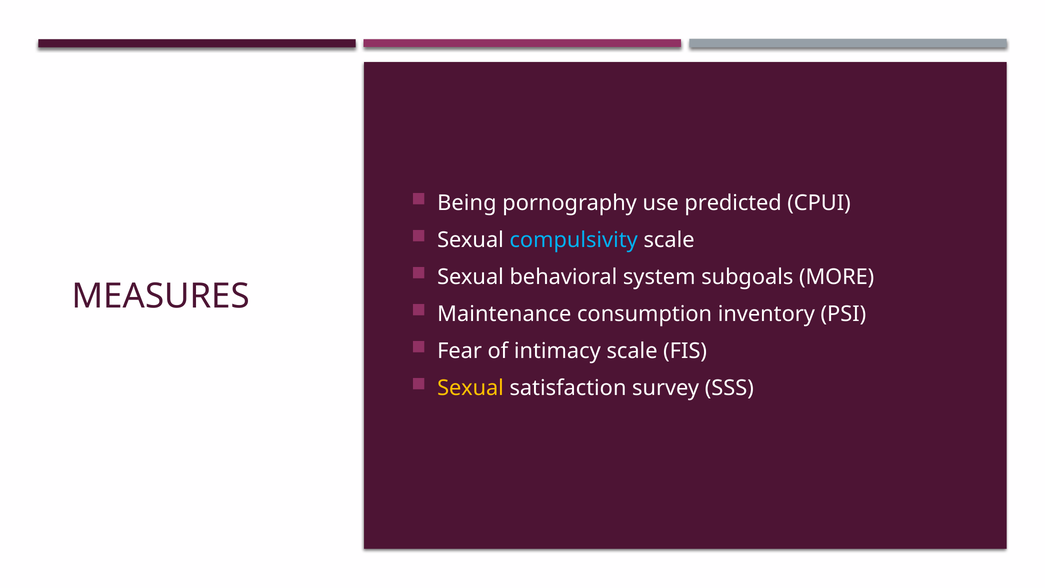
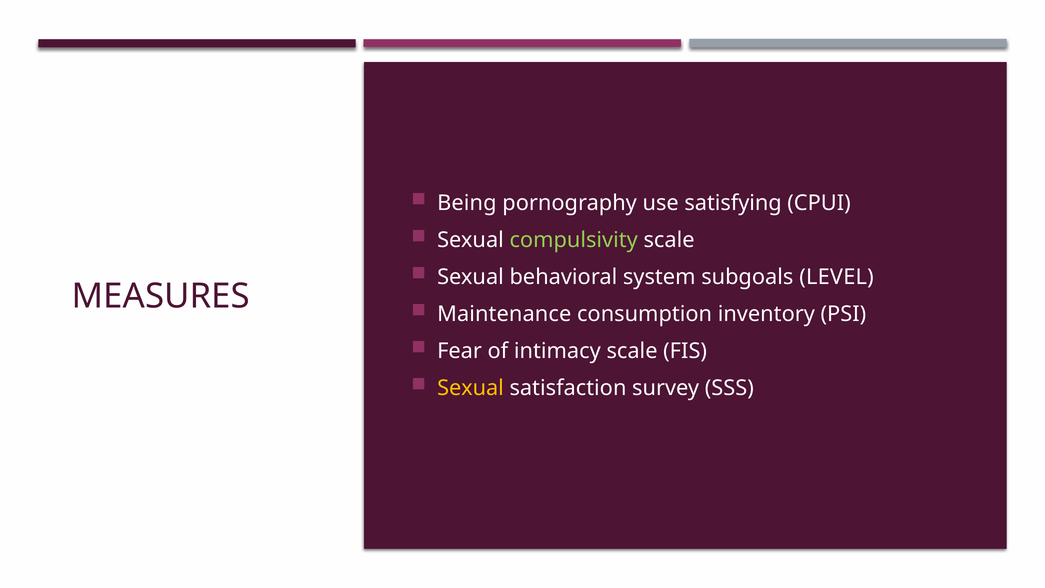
predicted: predicted -> satisfying
compulsivity colour: light blue -> light green
MORE: MORE -> LEVEL
